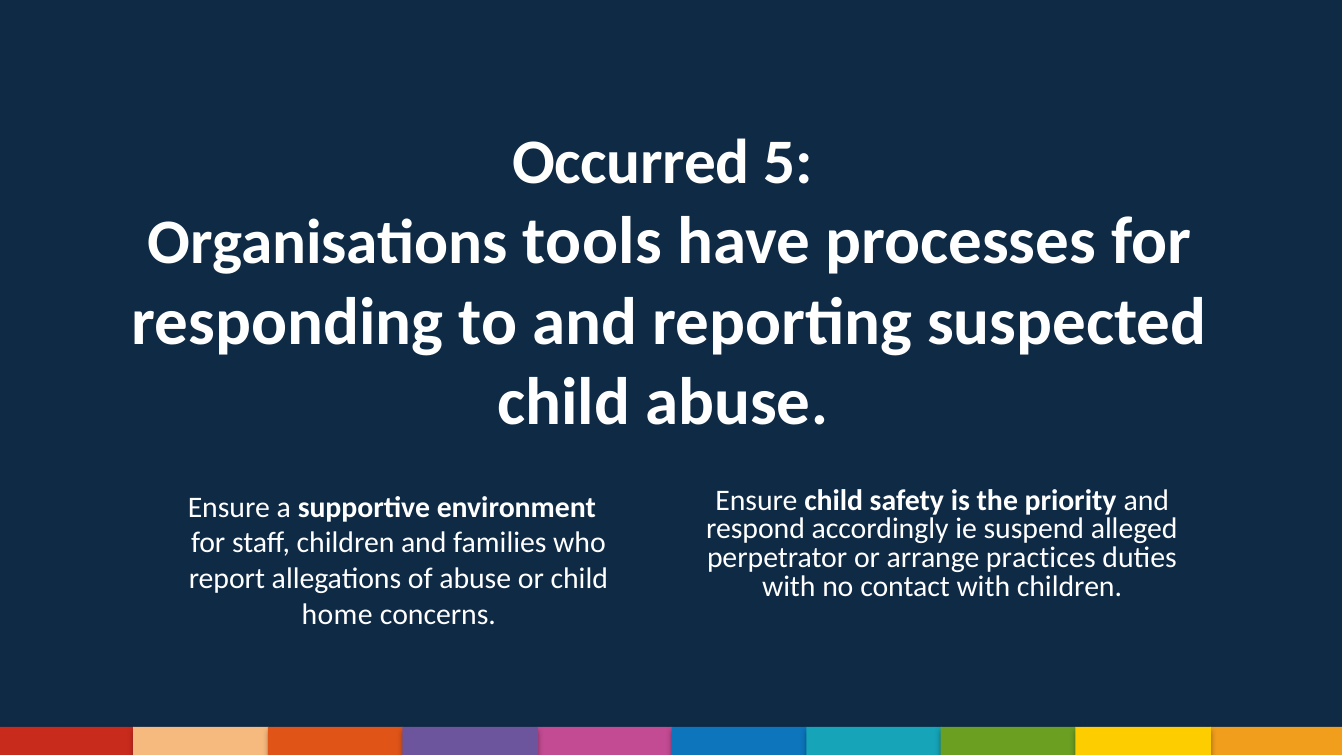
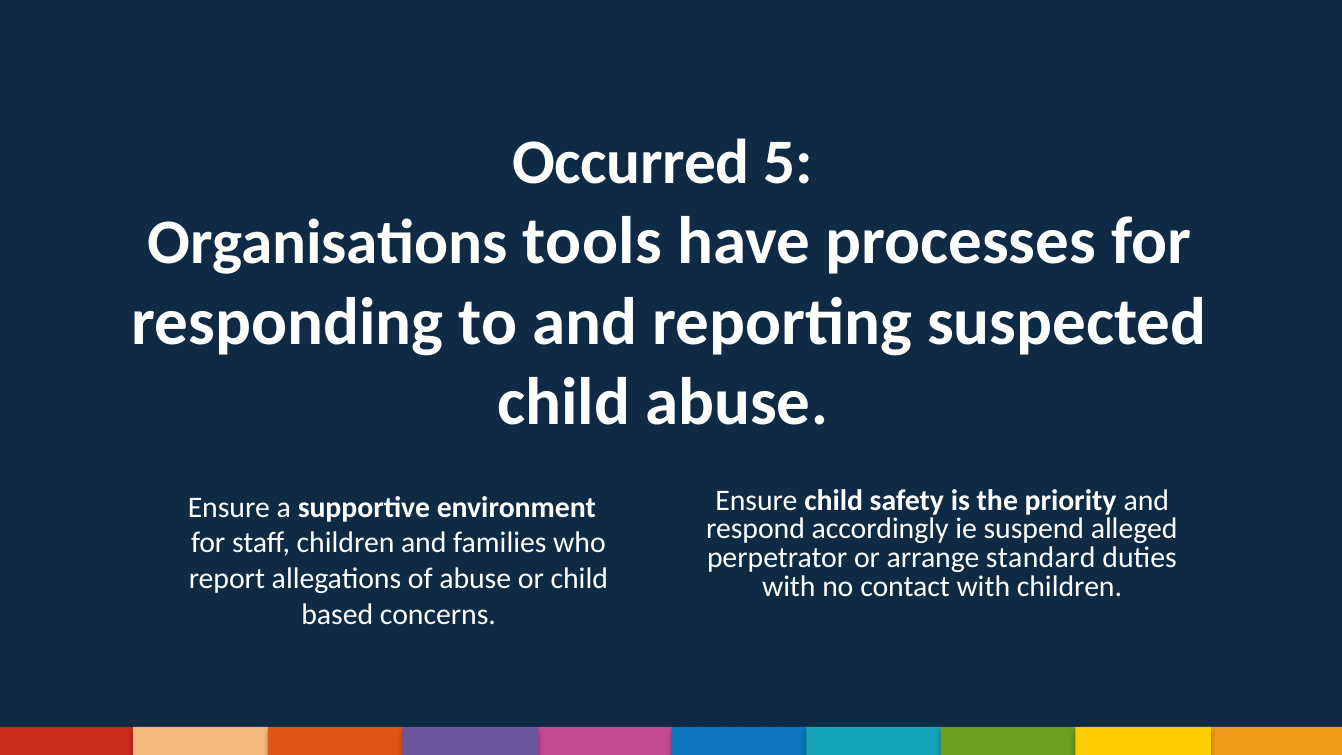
practices: practices -> standard
home: home -> based
